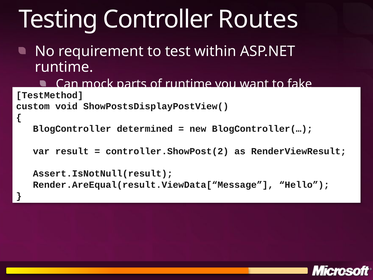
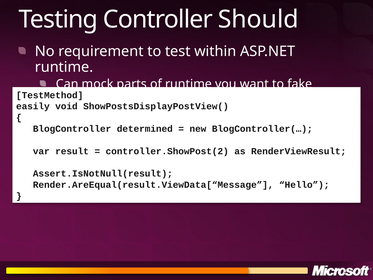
Routes: Routes -> Should
custom: custom -> easily
